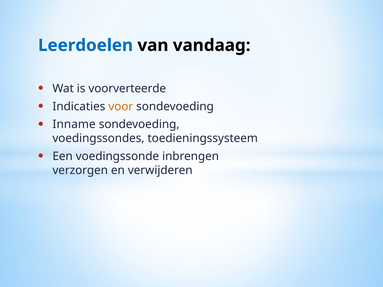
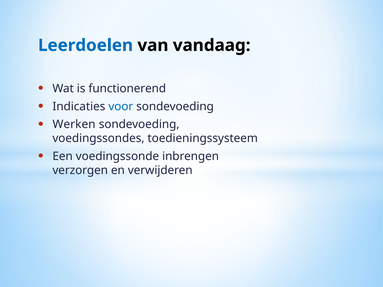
voorverteerde: voorverteerde -> functionerend
voor colour: orange -> blue
Inname: Inname -> Werken
